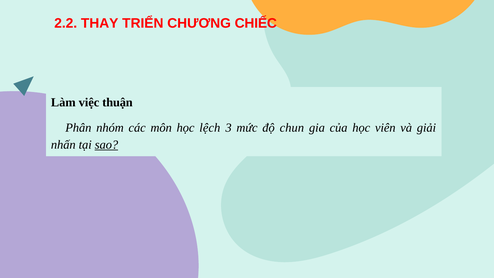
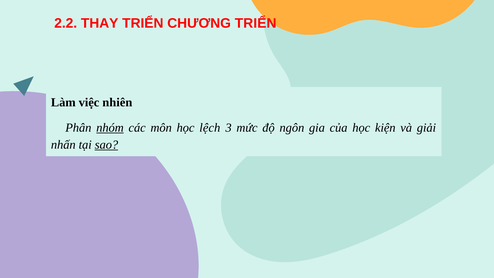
CHƯƠNG CHIẾC: CHIẾC -> TRIỂN
thuận: thuận -> nhiên
nhóm underline: none -> present
chun: chun -> ngôn
viên: viên -> kiện
